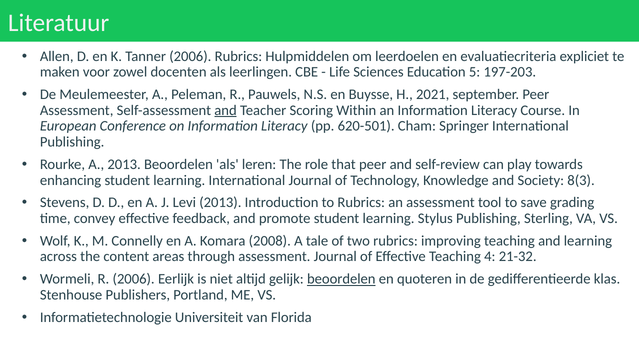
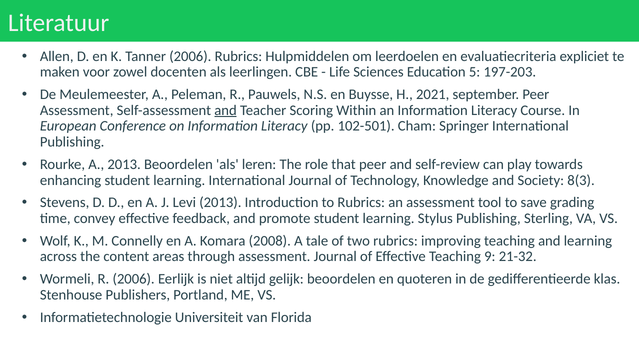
620-501: 620-501 -> 102-501
4: 4 -> 9
beoordelen at (341, 279) underline: present -> none
